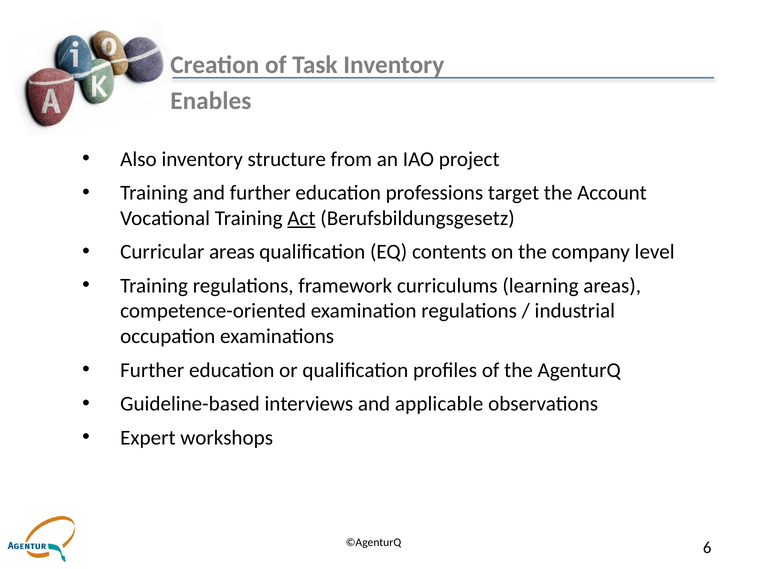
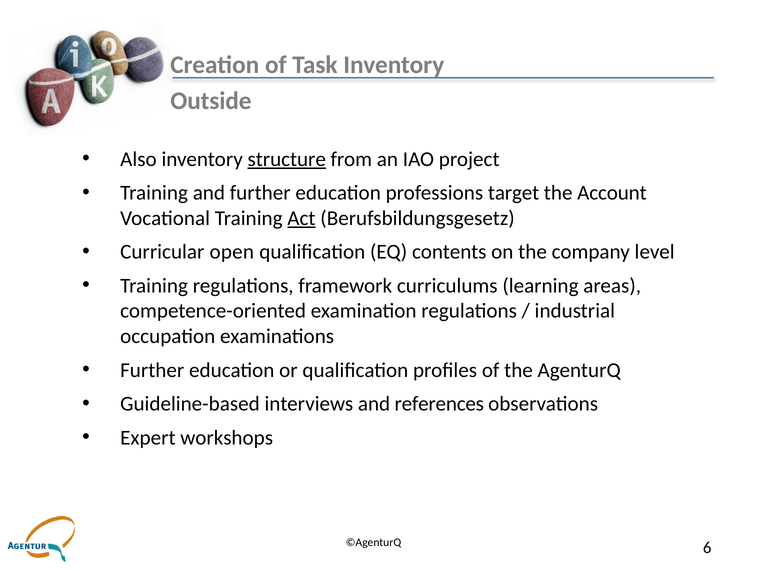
Enables: Enables -> Outside
structure underline: none -> present
Curricular areas: areas -> open
applicable: applicable -> references
